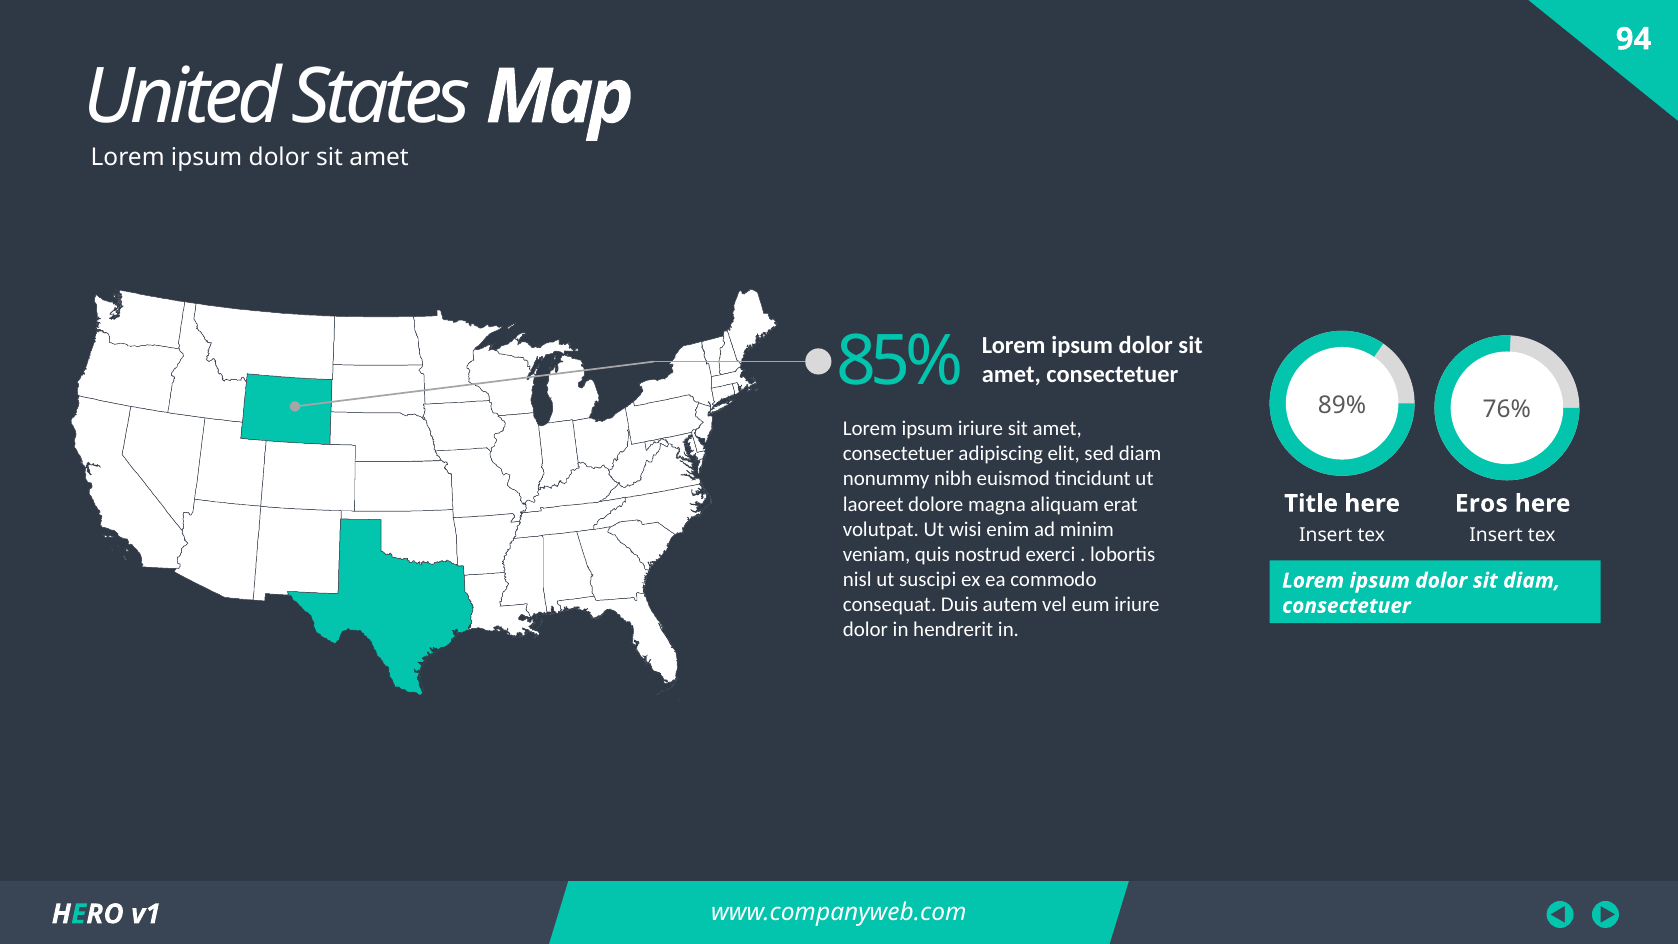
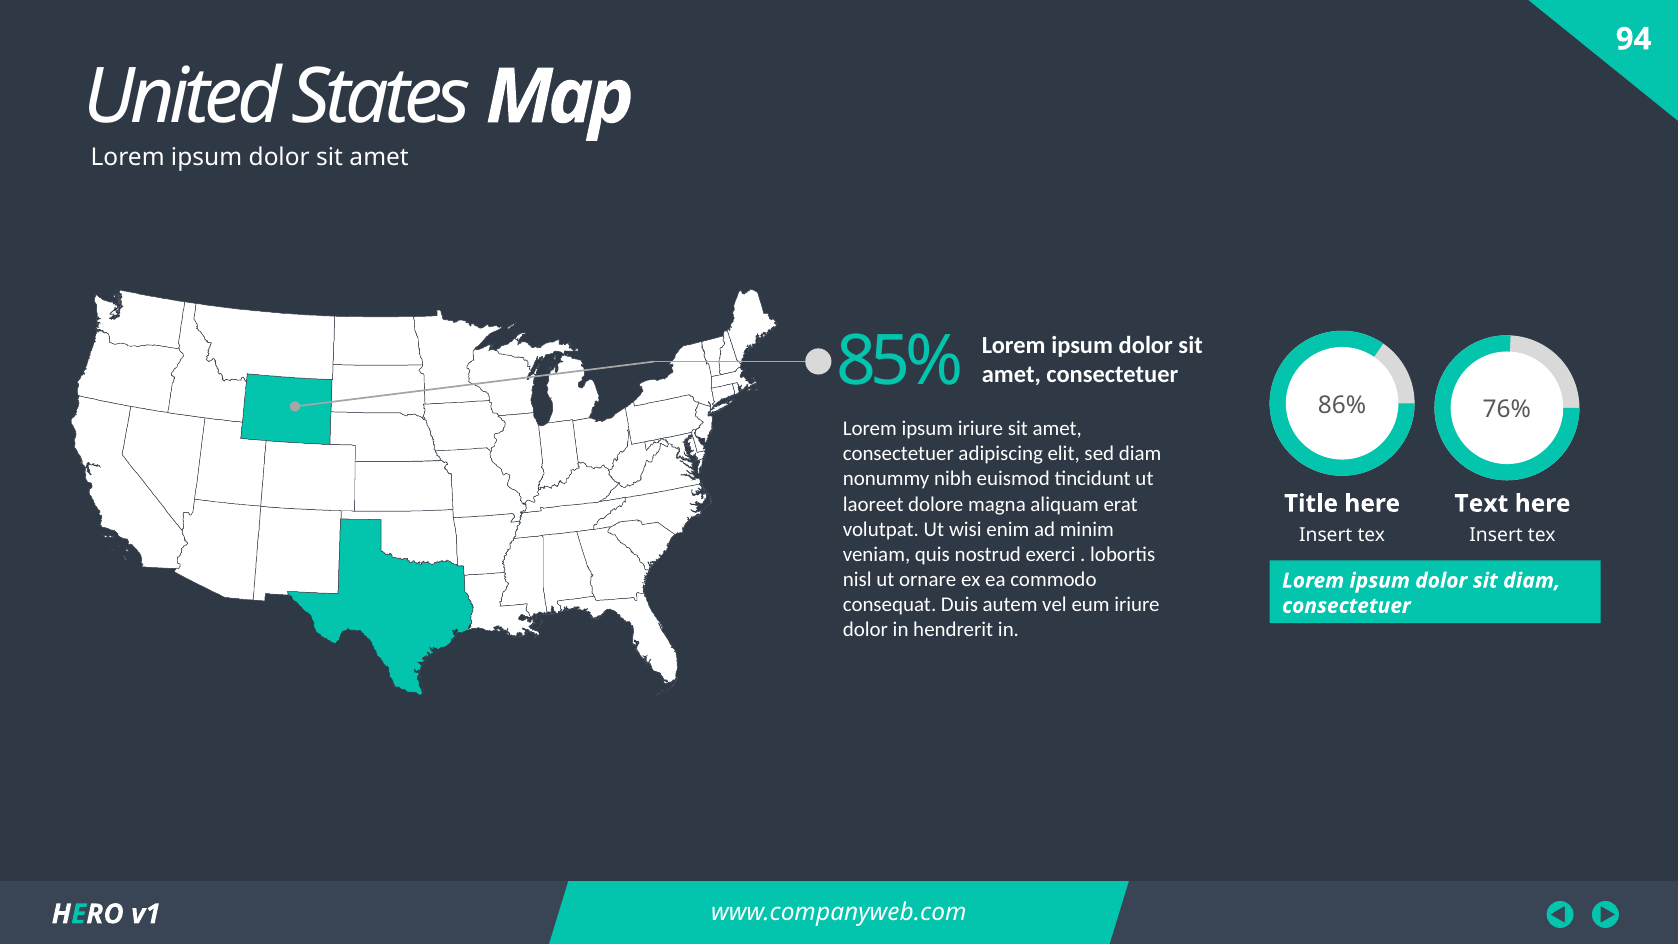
89%: 89% -> 86%
Eros: Eros -> Text
suscipi: suscipi -> ornare
